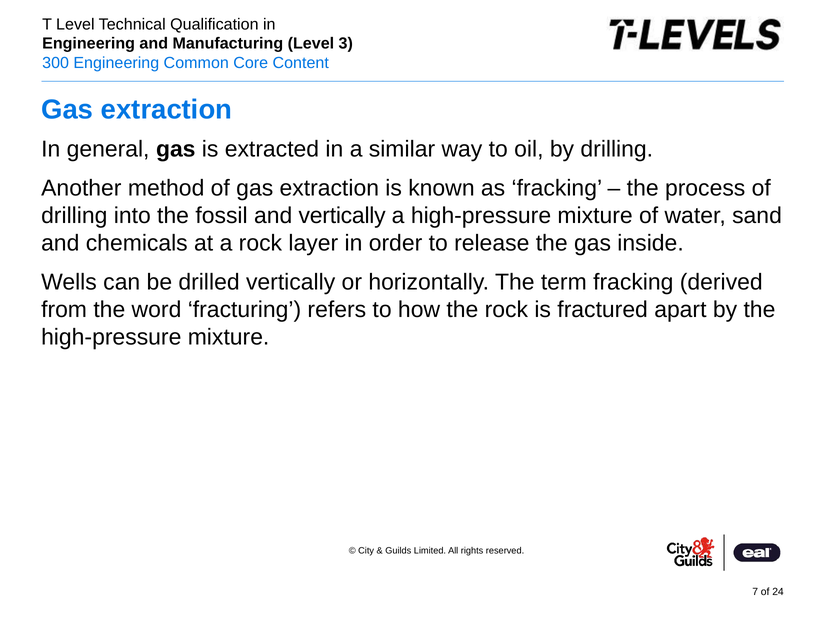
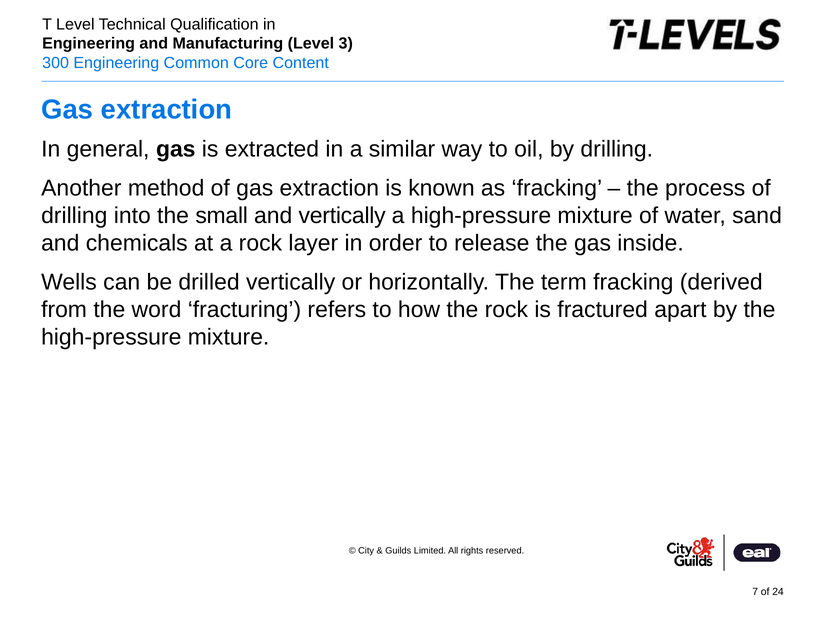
fossil: fossil -> small
